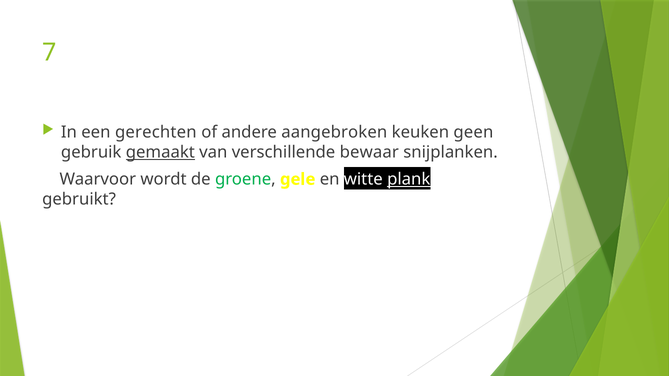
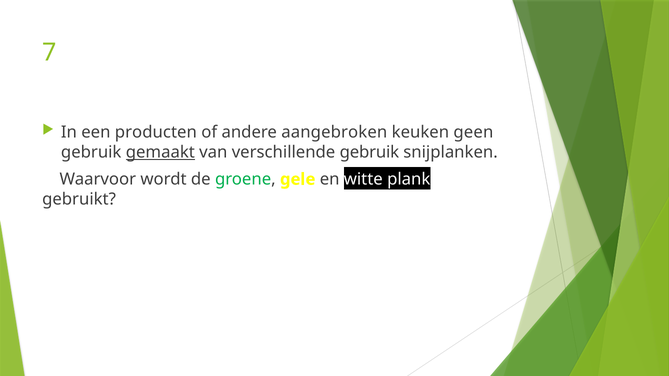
gerechten: gerechten -> producten
verschillende bewaar: bewaar -> gebruik
plank underline: present -> none
